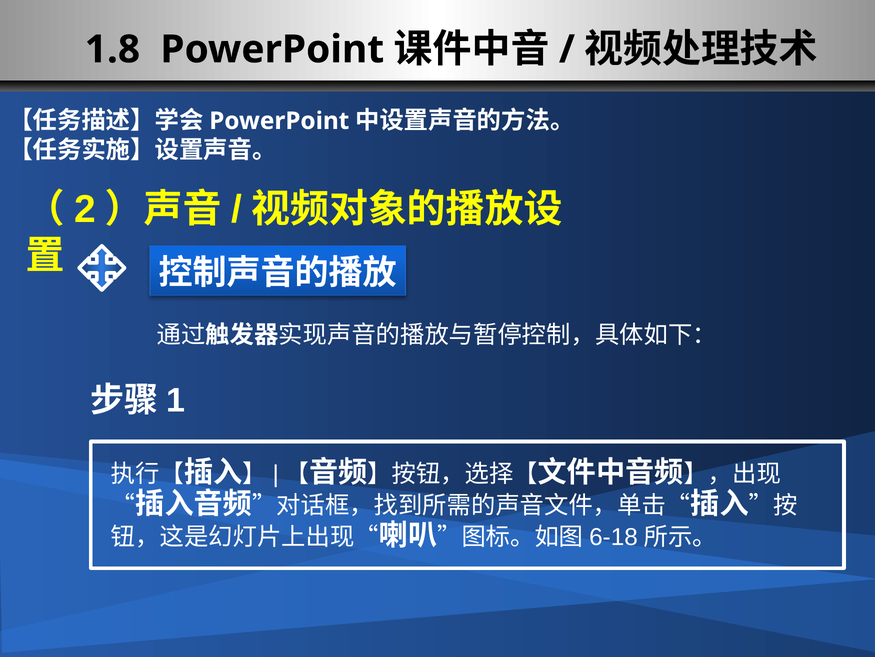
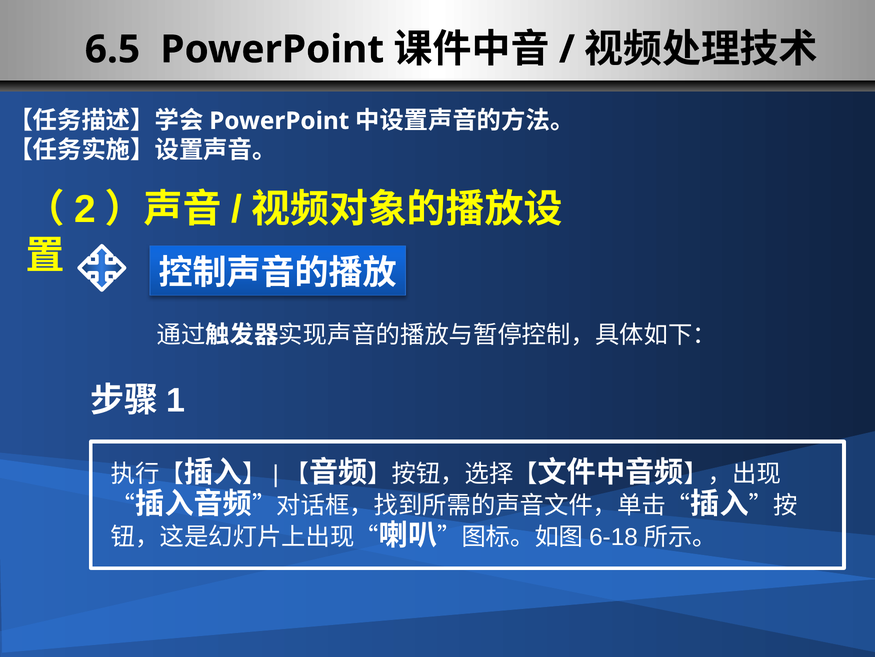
1.8: 1.8 -> 6.5
